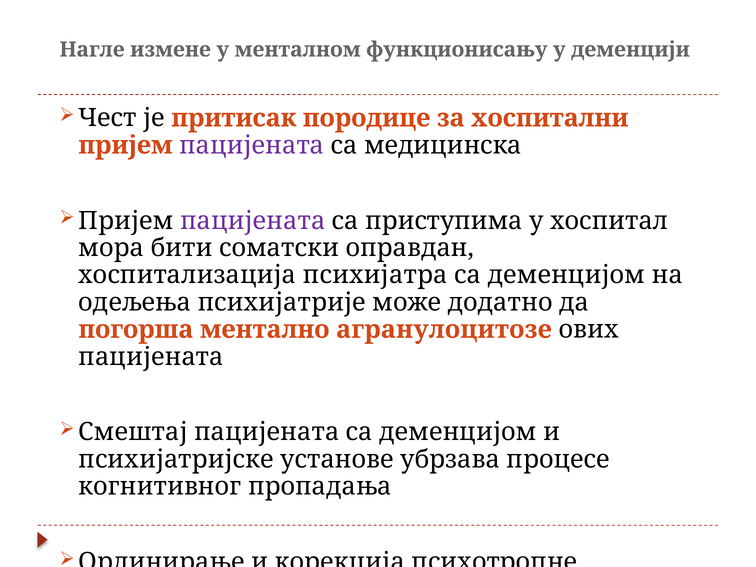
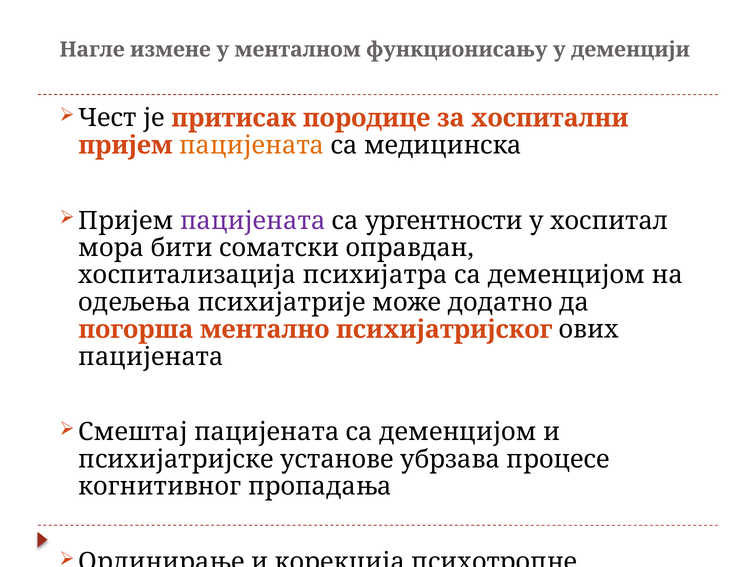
пацијената at (252, 145) colour: purple -> orange
приступима: приступима -> ургентности
агранулоцитозе: агранулоцитозе -> психијатријског
